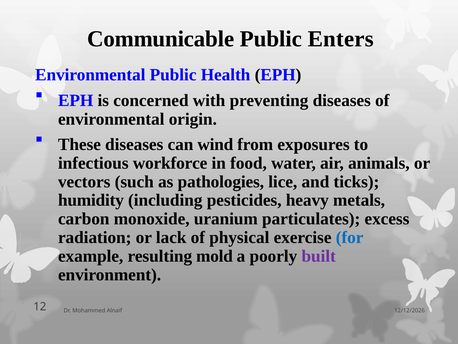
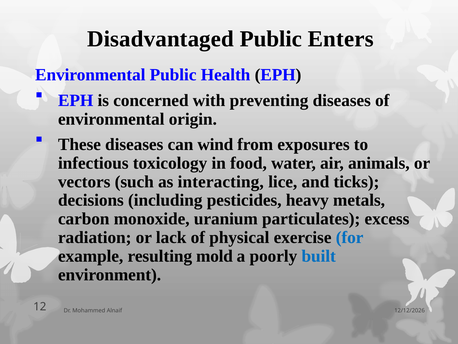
Communicable: Communicable -> Disadvantaged
workforce: workforce -> toxicology
pathologies: pathologies -> interacting
humidity: humidity -> decisions
built colour: purple -> blue
